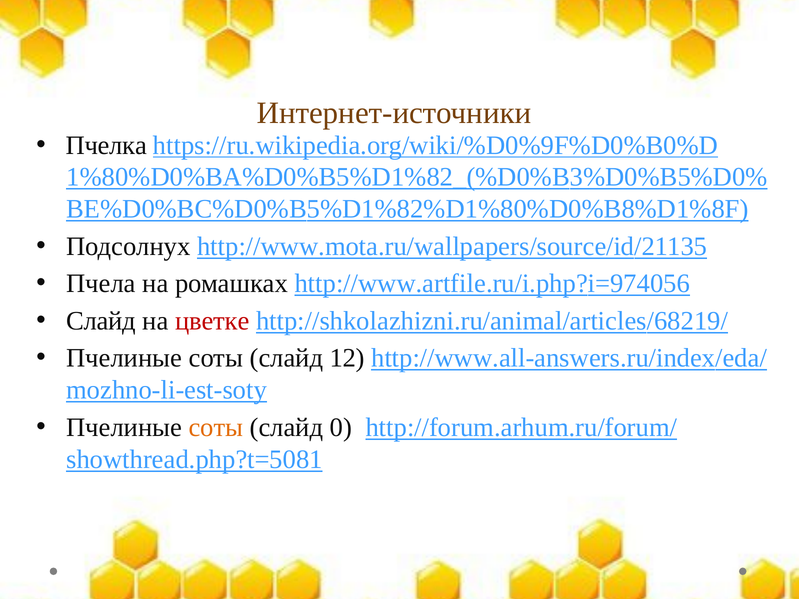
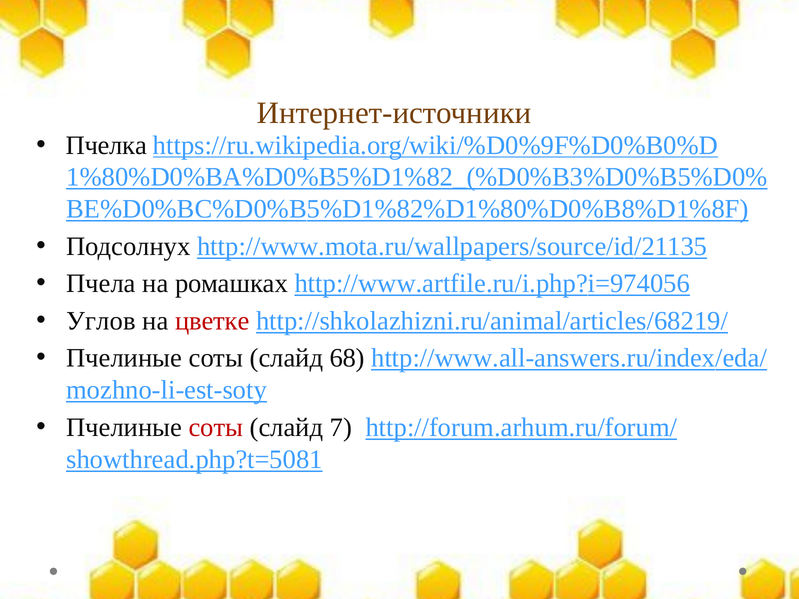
Слайд at (101, 321): Слайд -> Углов
12: 12 -> 68
соты at (216, 428) colour: orange -> red
0: 0 -> 7
